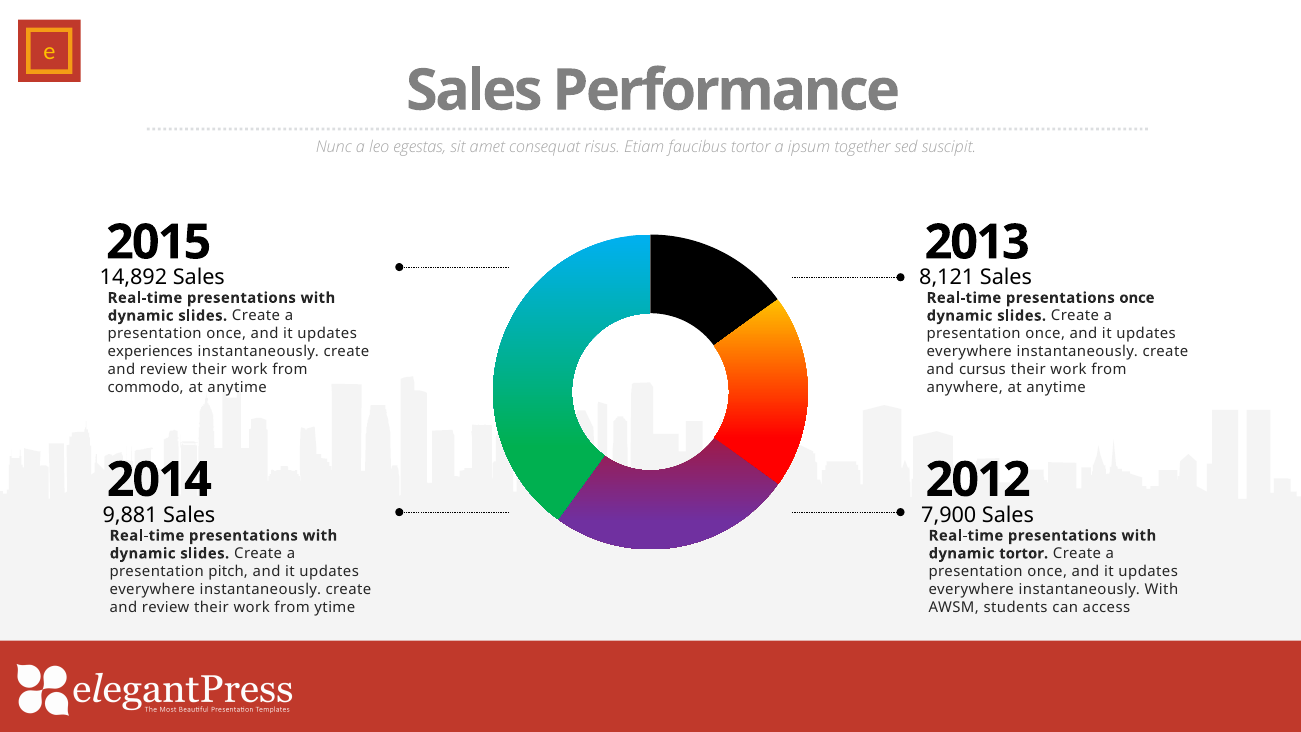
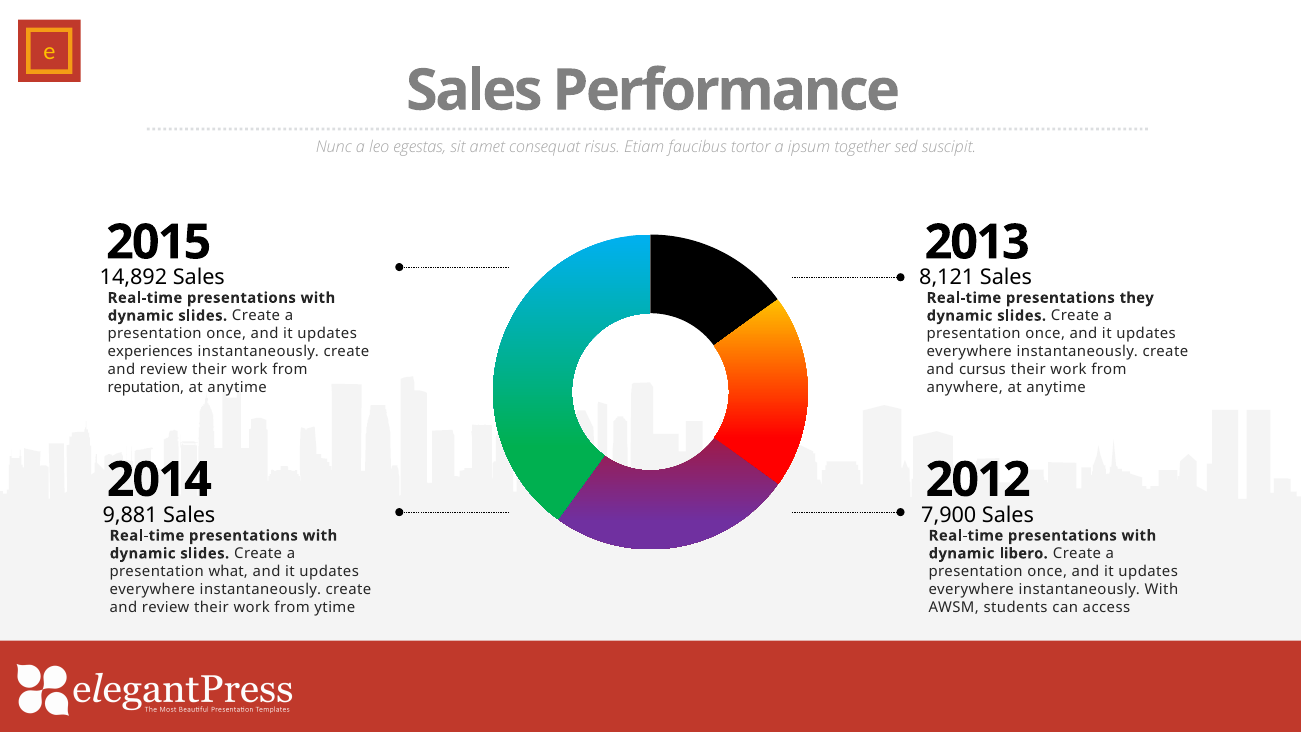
presentations once: once -> they
commodo: commodo -> reputation
dynamic tortor: tortor -> libero
pitch: pitch -> what
